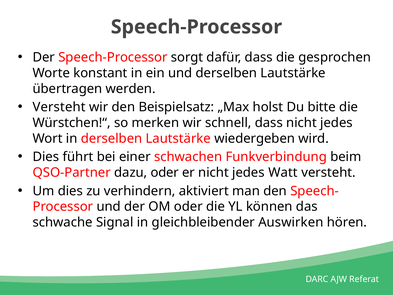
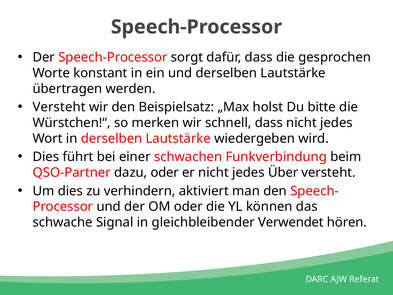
Watt: Watt -> Über
Auswirken: Auswirken -> Verwendet
